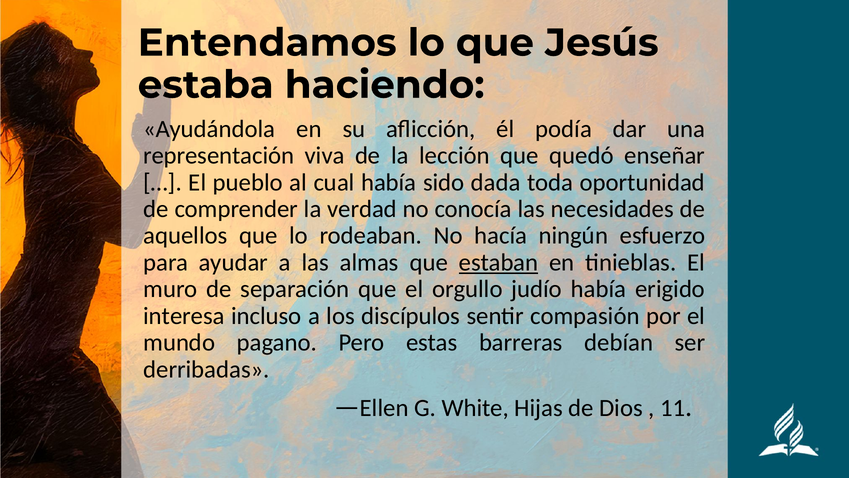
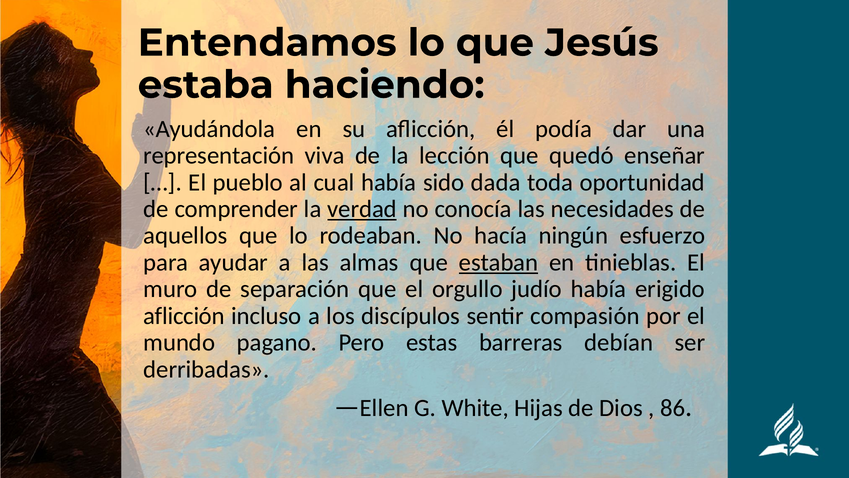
verdad underline: none -> present
interesa at (184, 316): interesa -> aflicción
11: 11 -> 86
